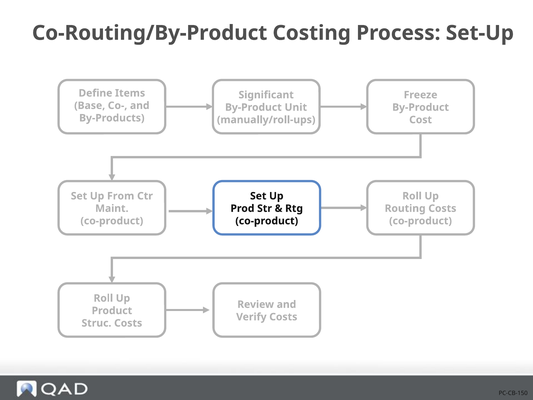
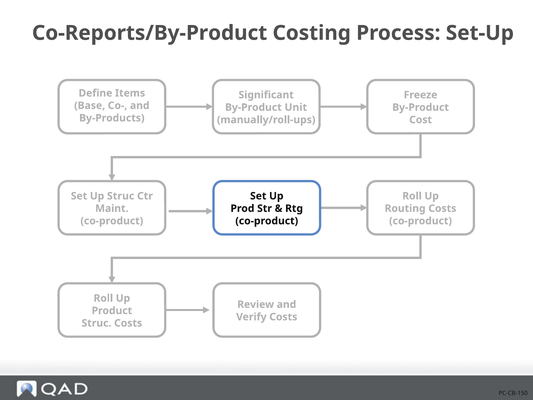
Co-Routing/By-Product: Co-Routing/By-Product -> Co-Reports/By-Product
Up From: From -> Struc
